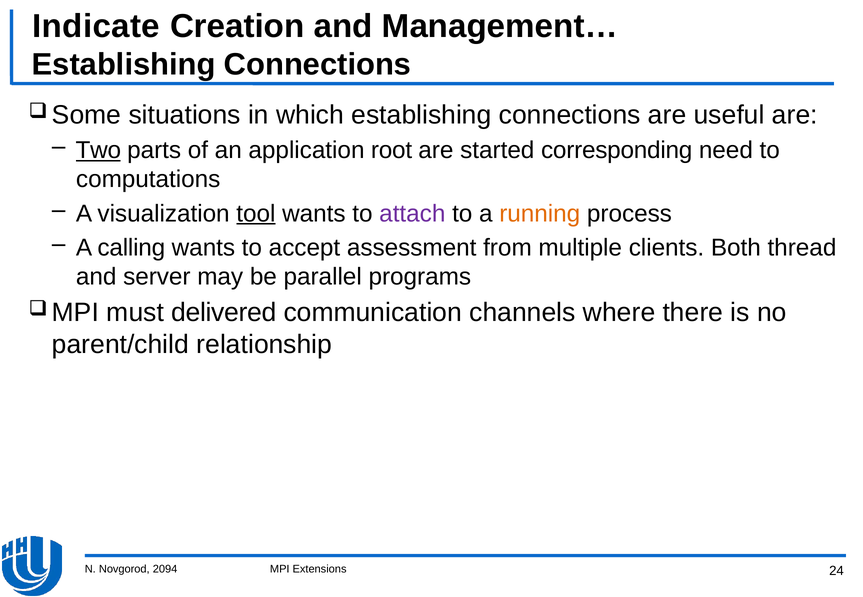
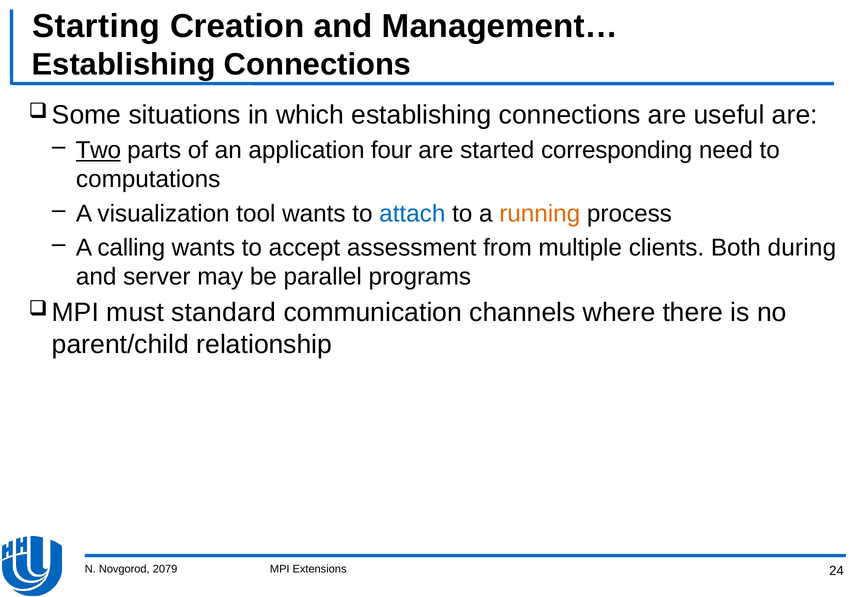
Indicate: Indicate -> Starting
root: root -> four
tool underline: present -> none
attach colour: purple -> blue
thread: thread -> during
delivered: delivered -> standard
2094: 2094 -> 2079
